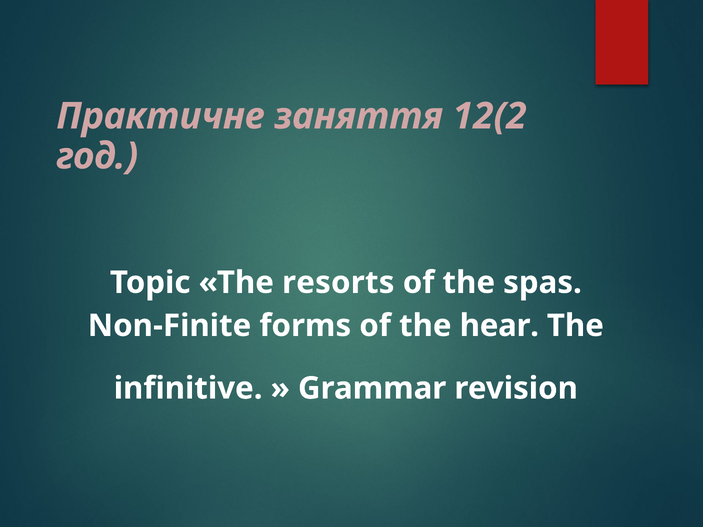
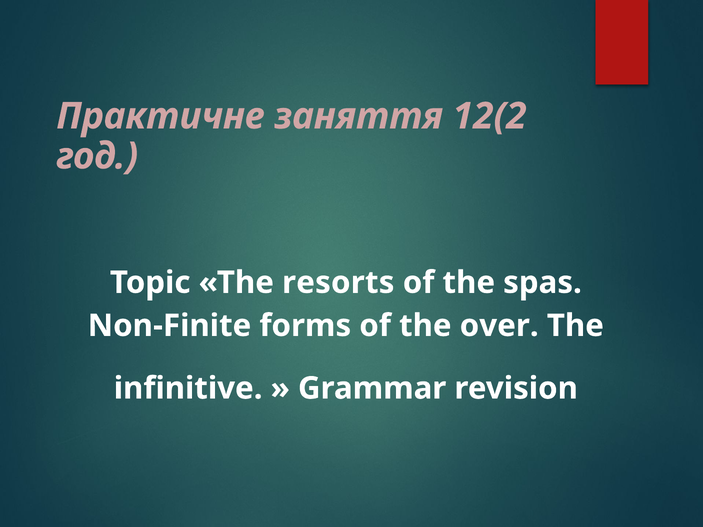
hear: hear -> over
